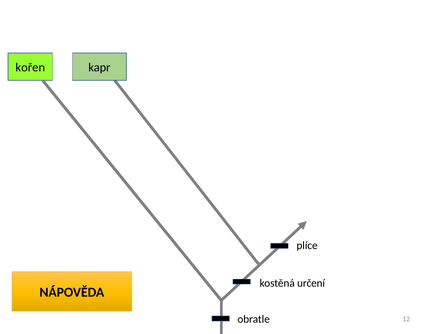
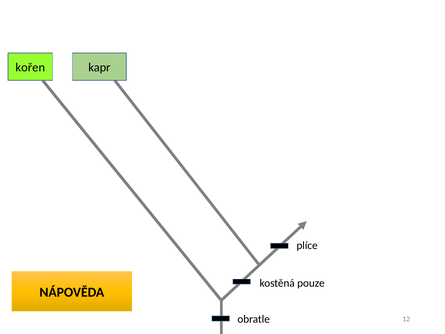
určení: určení -> pouze
